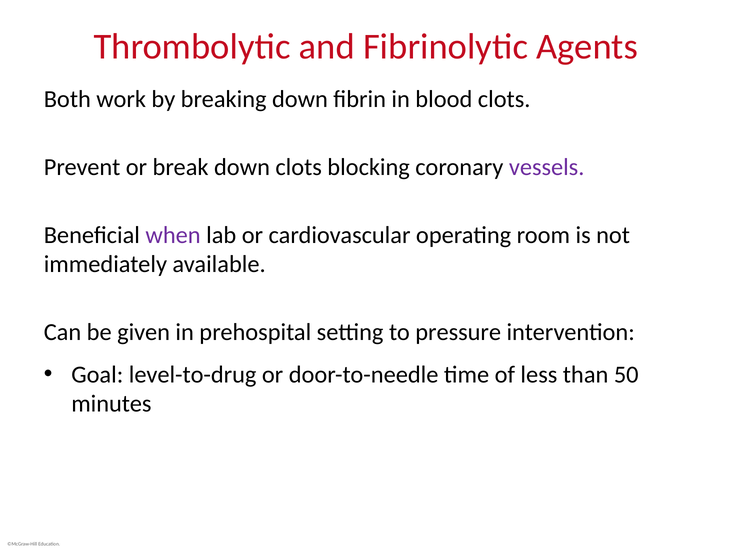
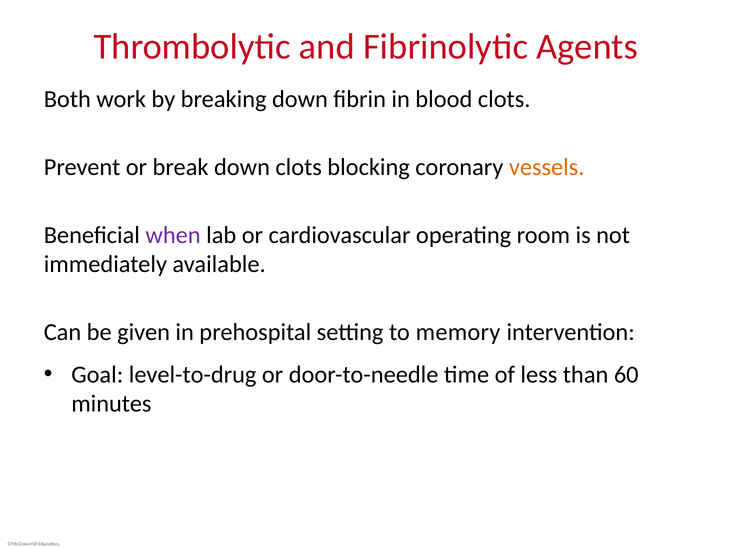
vessels colour: purple -> orange
pressure: pressure -> memory
50: 50 -> 60
